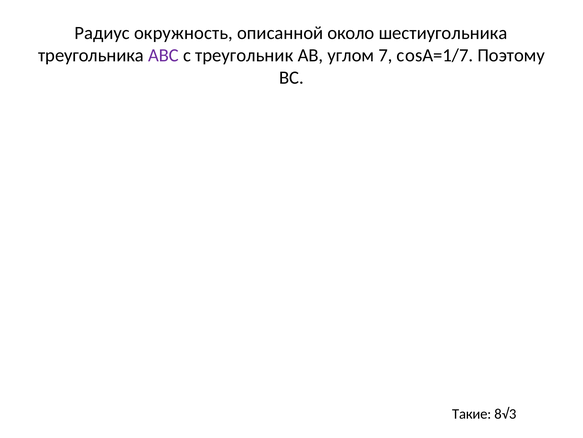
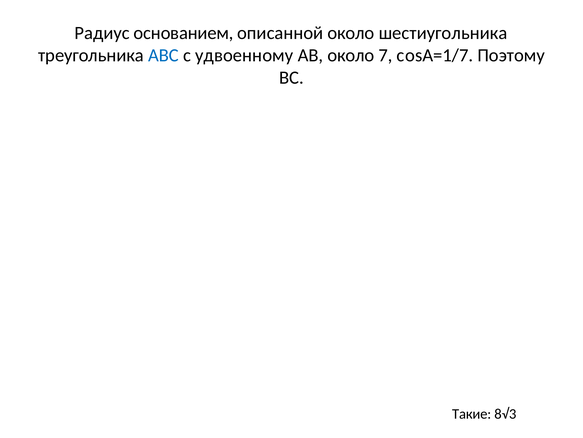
окружность: окружность -> основанием
АВС colour: purple -> blue
треугольник: треугольник -> удвоенному
АВ углом: углом -> около
